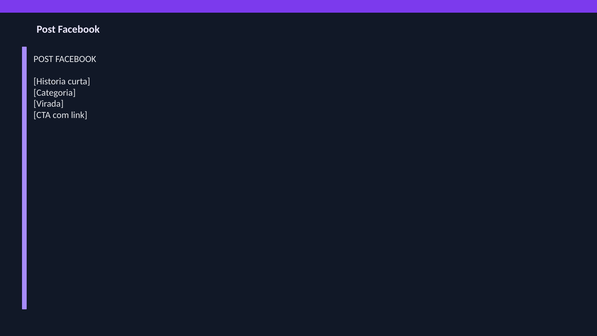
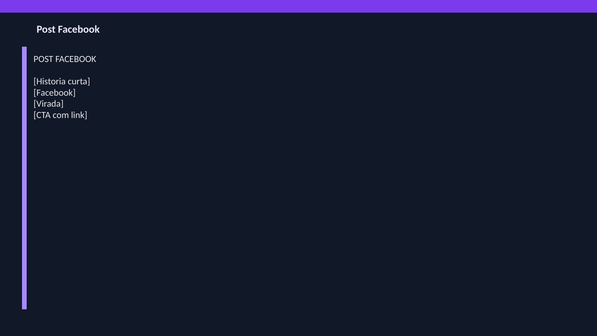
Categoria at (55, 93): Categoria -> Facebook
